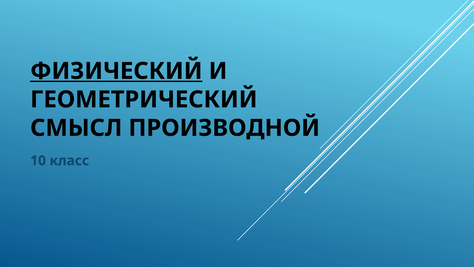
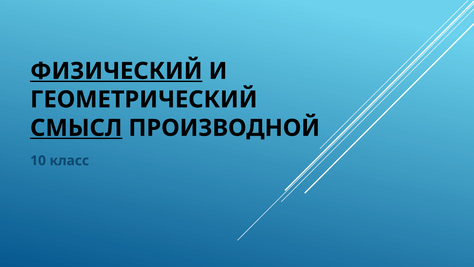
СМЫСЛ underline: none -> present
